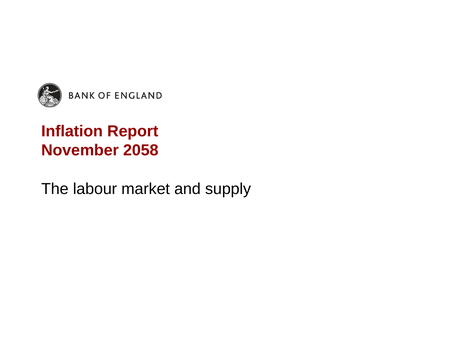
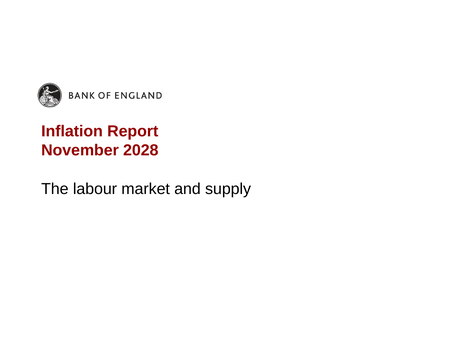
2058: 2058 -> 2028
